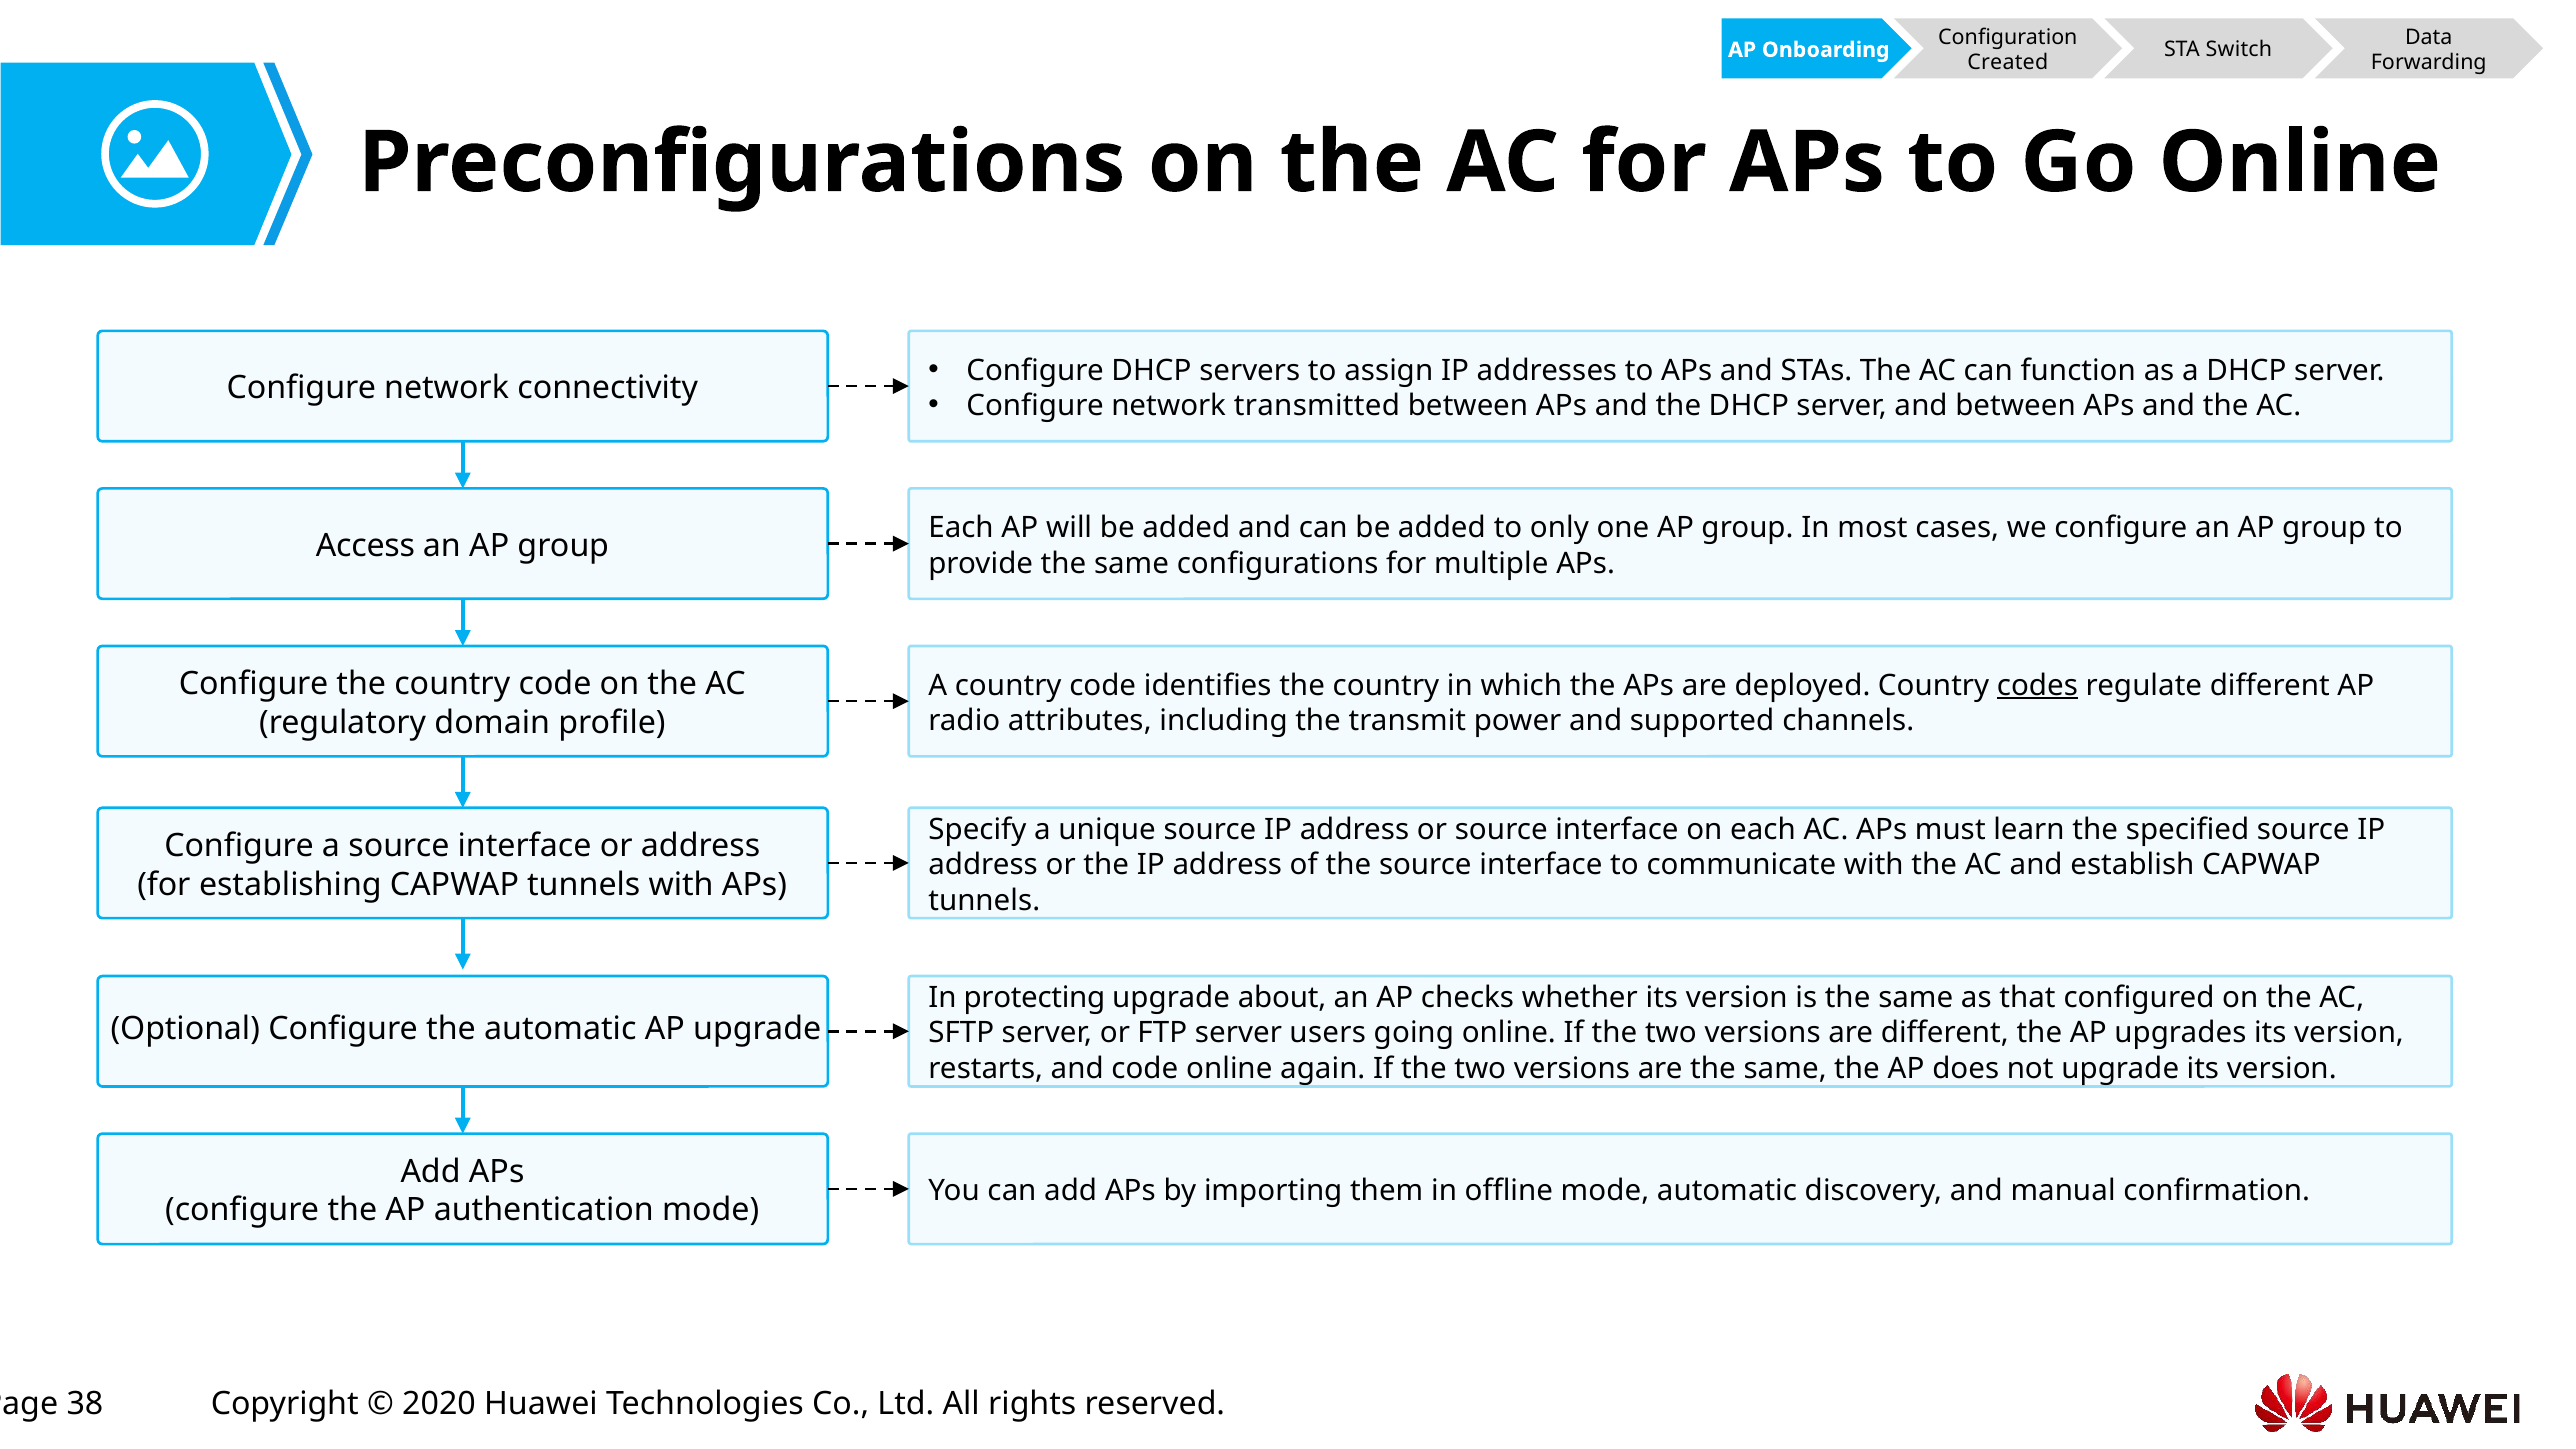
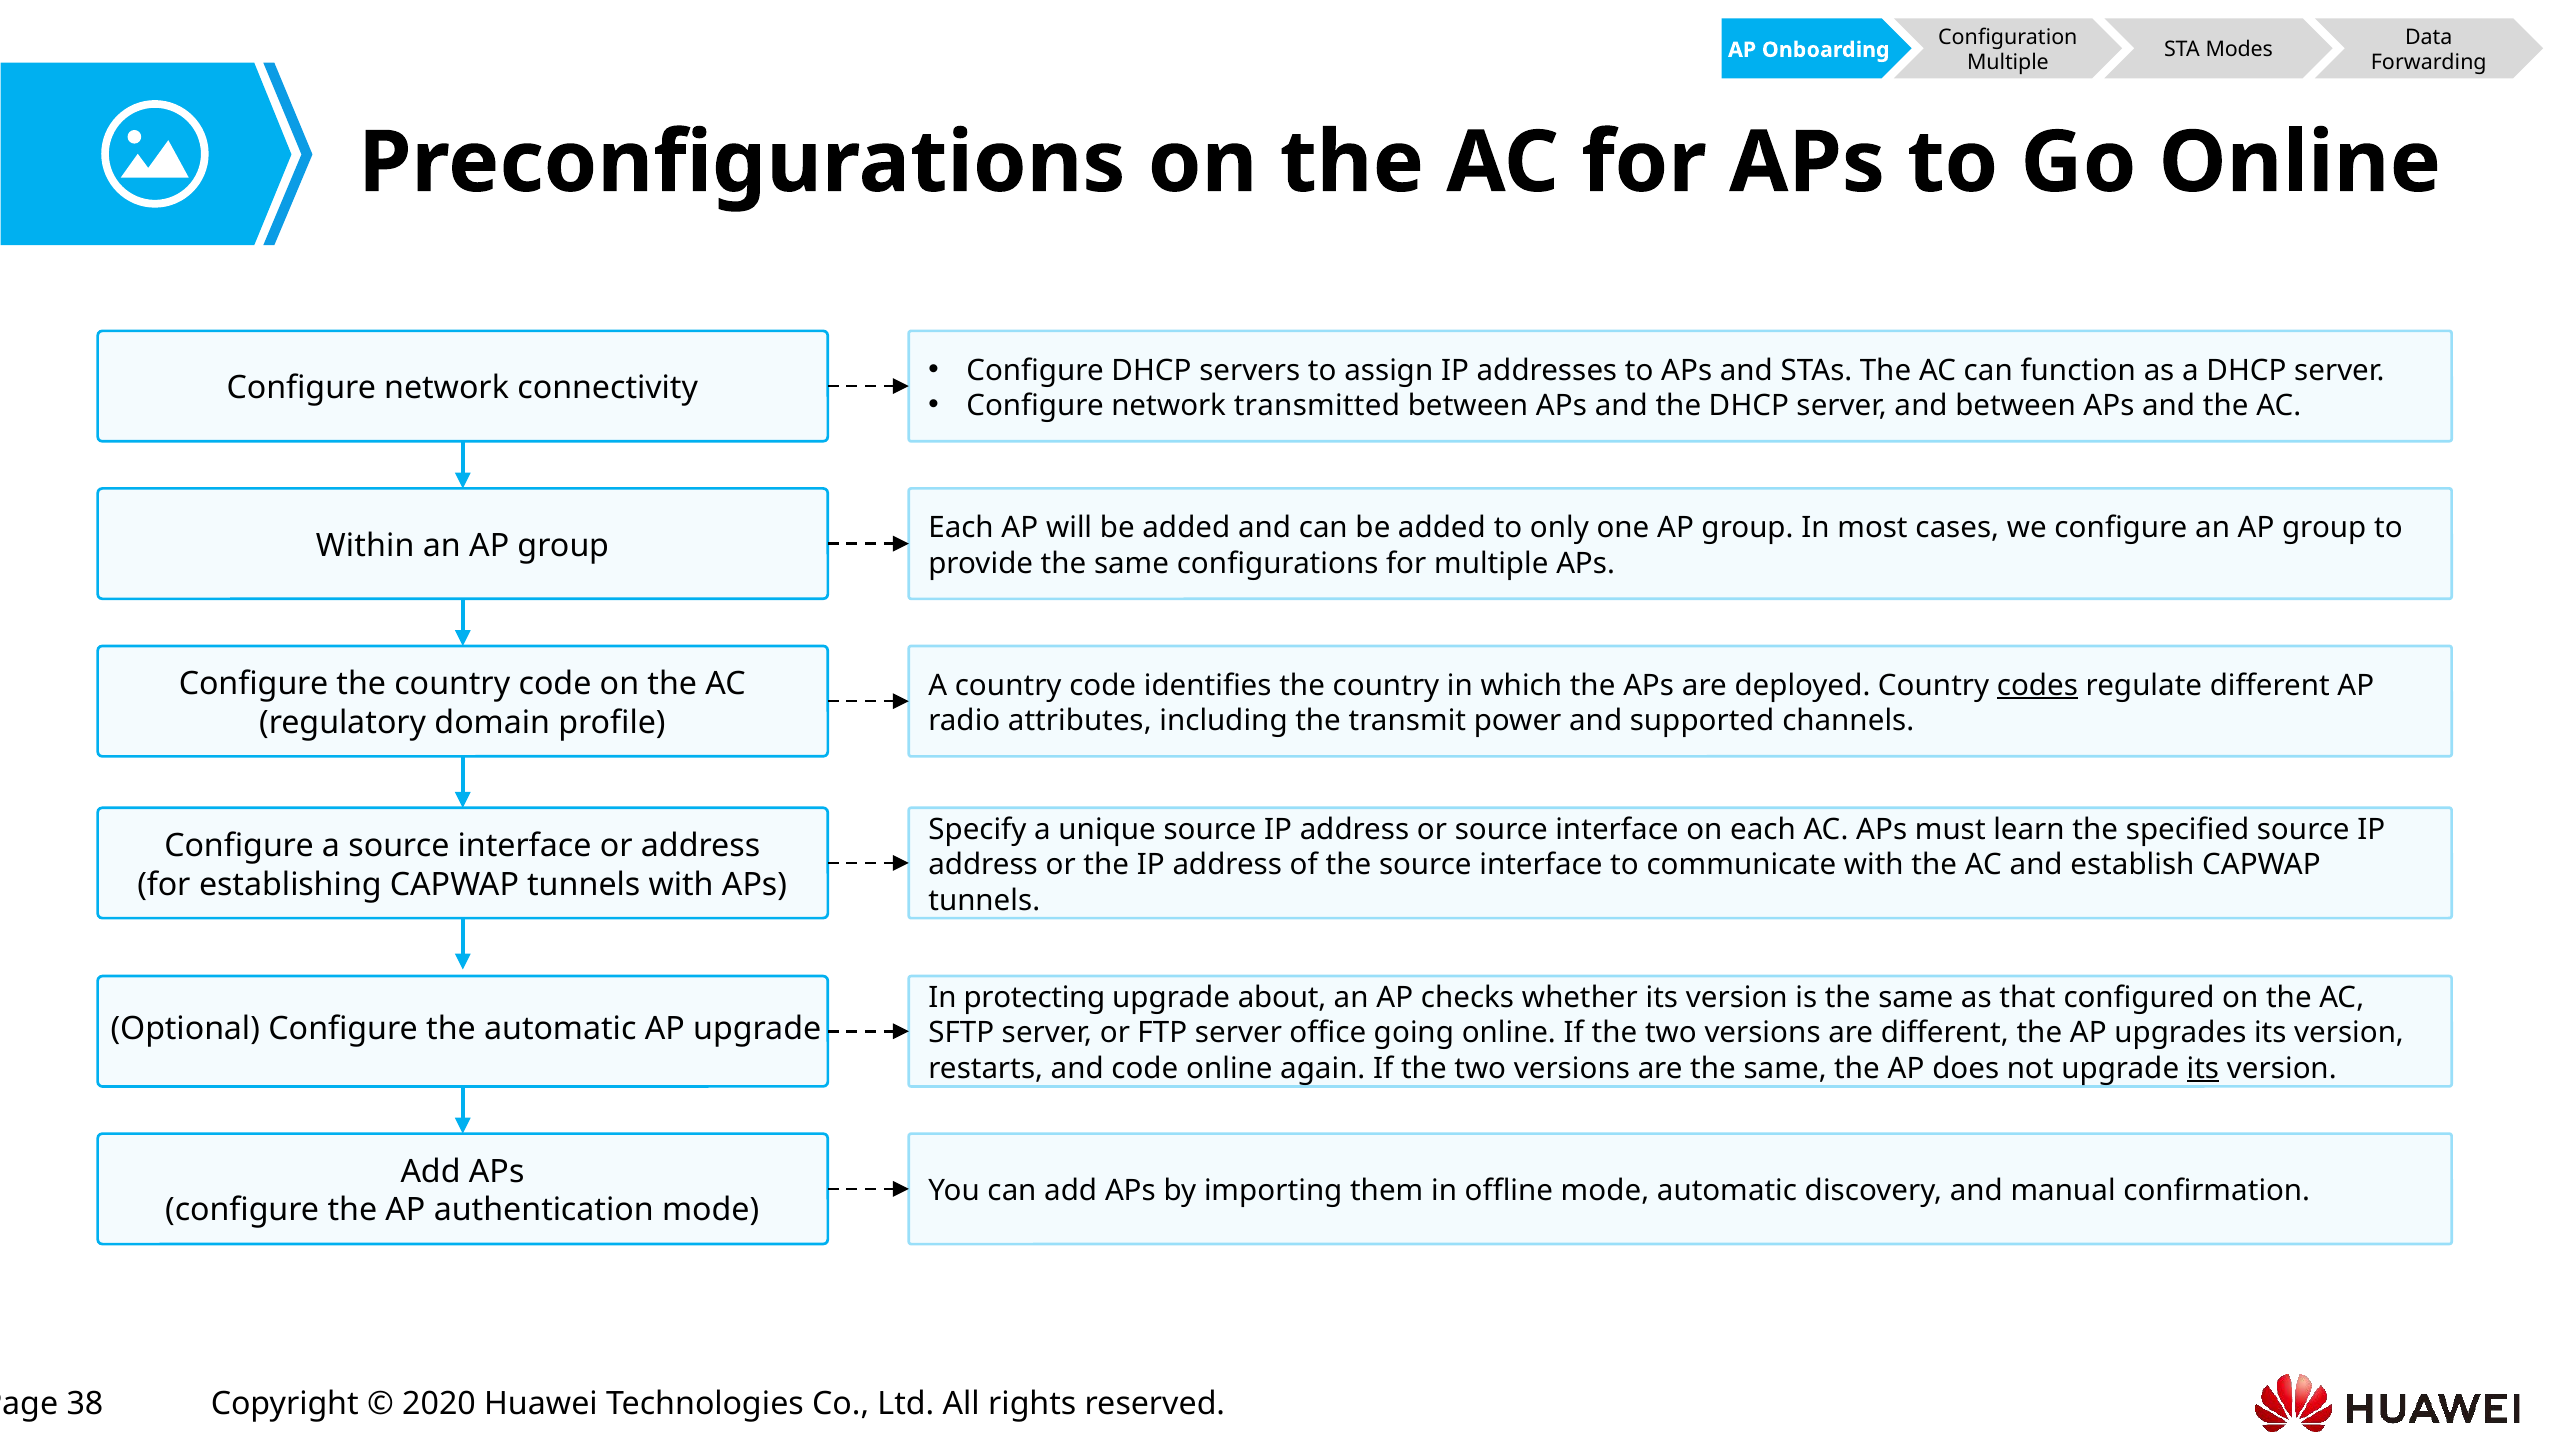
Switch: Switch -> Modes
Created at (2008, 63): Created -> Multiple
Access: Access -> Within
users: users -> office
its at (2203, 1069) underline: none -> present
